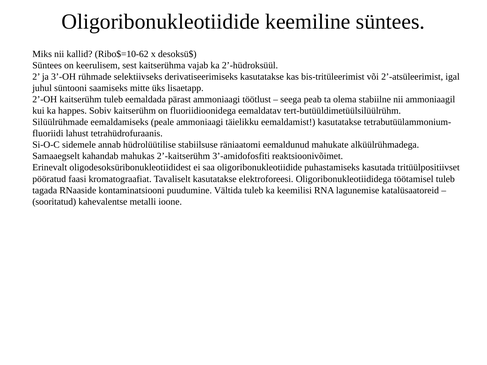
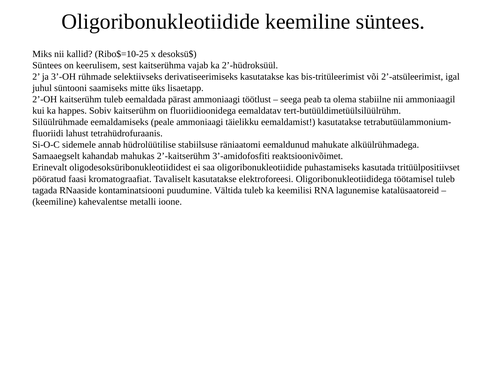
Ribo$=10-62: Ribo$=10-62 -> Ribo$=10-25
sooritatud at (54, 202): sooritatud -> keemiline
